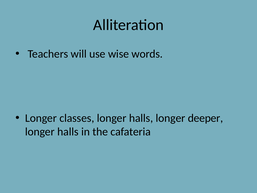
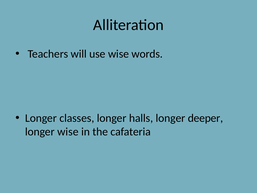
halls at (68, 132): halls -> wise
